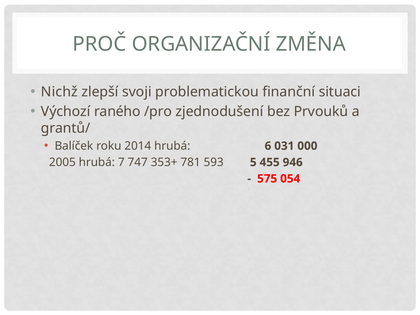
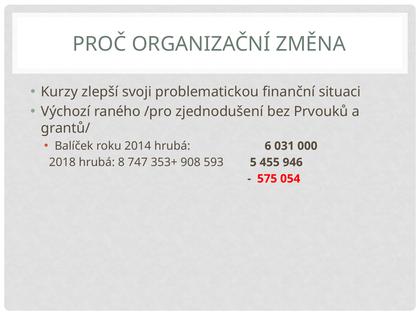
Nichž: Nichž -> Kurzy
2005: 2005 -> 2018
7: 7 -> 8
781: 781 -> 908
